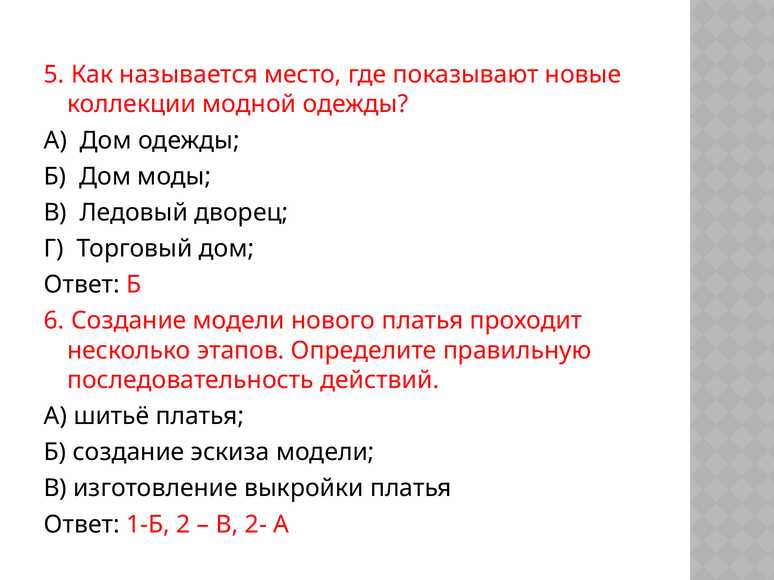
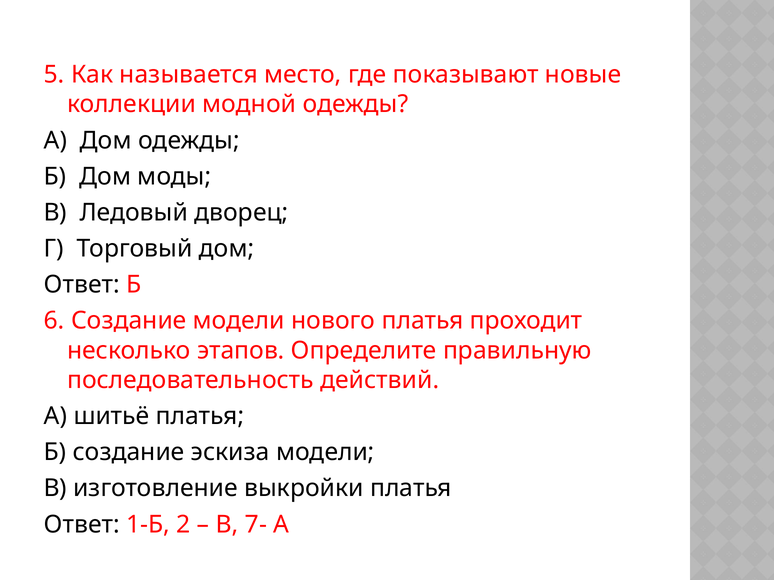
2-: 2- -> 7-
